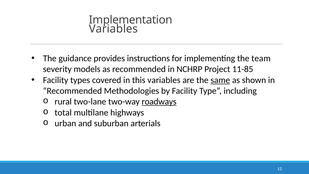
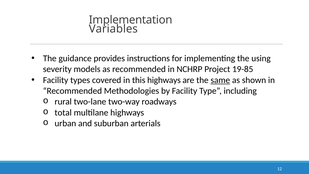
team: team -> using
11-85: 11-85 -> 19-85
this variables: variables -> highways
roadways underline: present -> none
